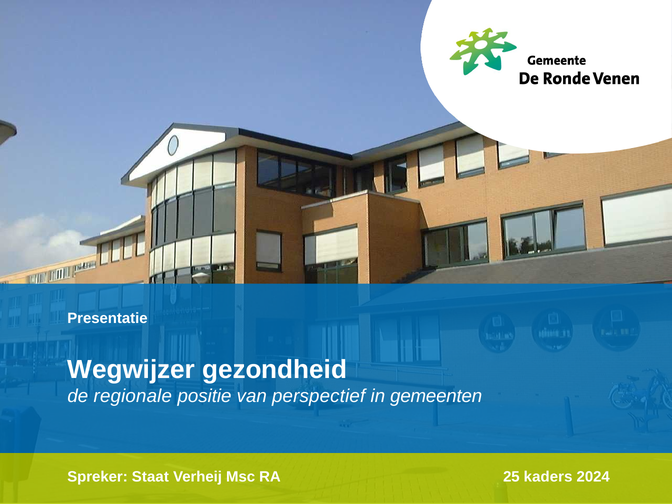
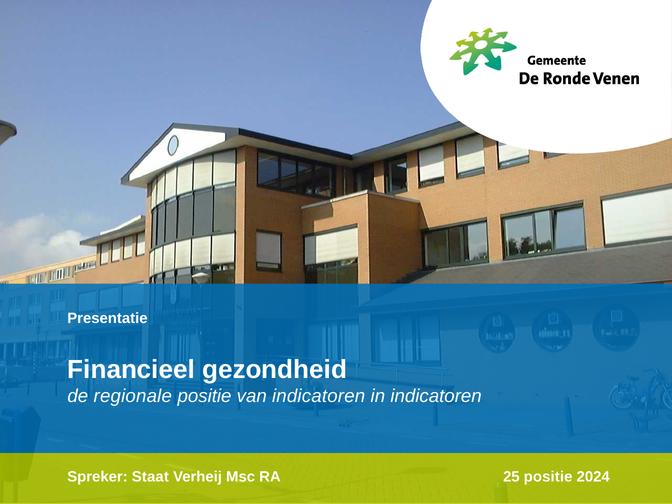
Wegwijzer: Wegwijzer -> Financieel
van perspectief: perspectief -> indicatoren
in gemeenten: gemeenten -> indicatoren
25 kaders: kaders -> positie
